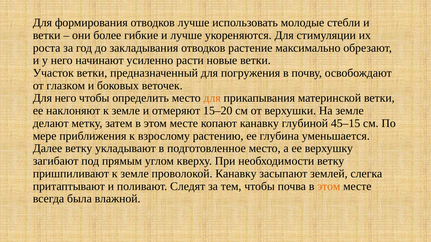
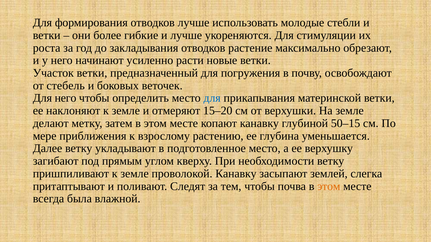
глазком: глазком -> стебель
для at (212, 98) colour: orange -> blue
45–15: 45–15 -> 50–15
